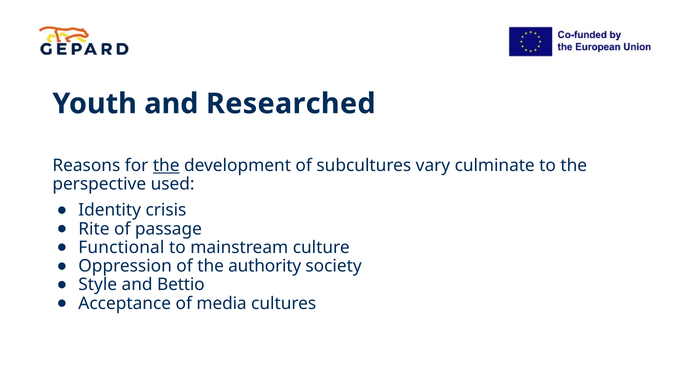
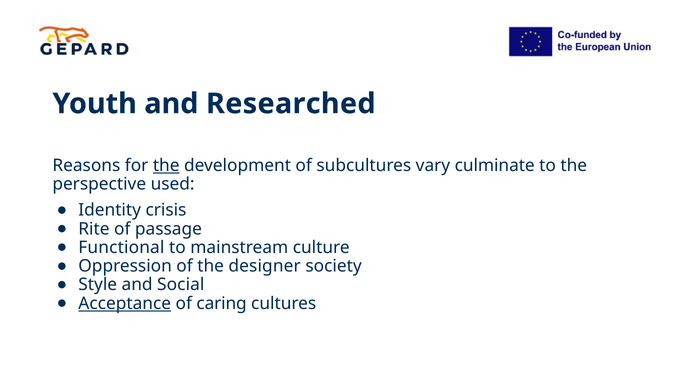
authority: authority -> designer
Bettio: Bettio -> Social
Acceptance underline: none -> present
media: media -> caring
